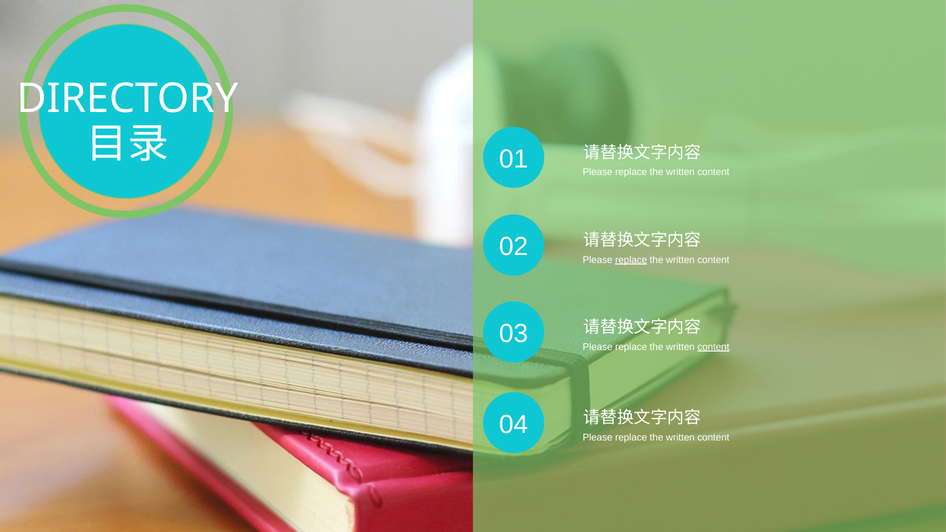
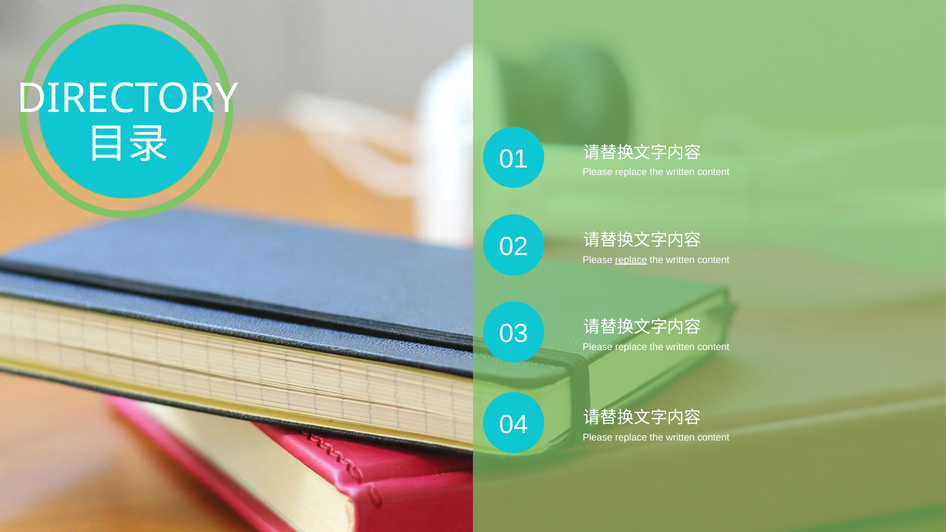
content at (713, 347) underline: present -> none
